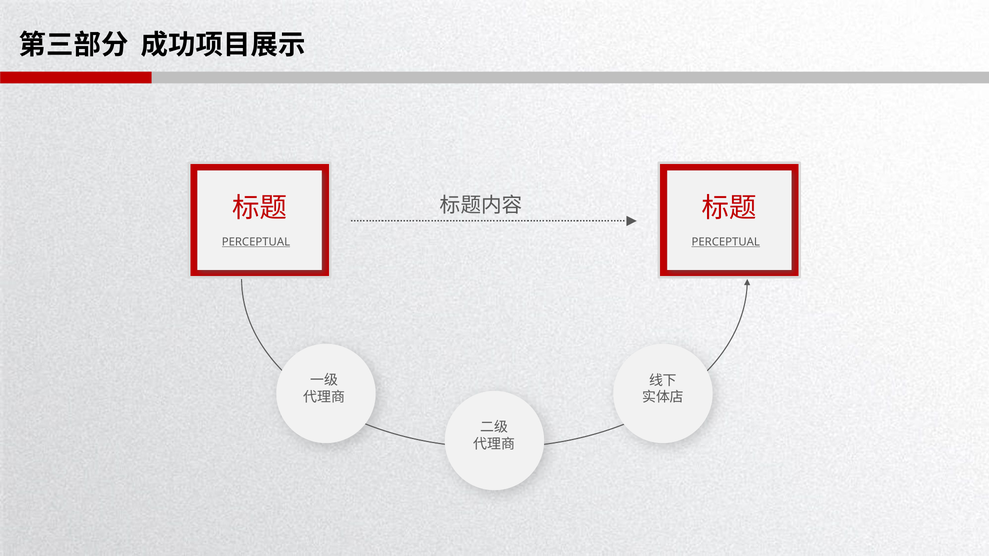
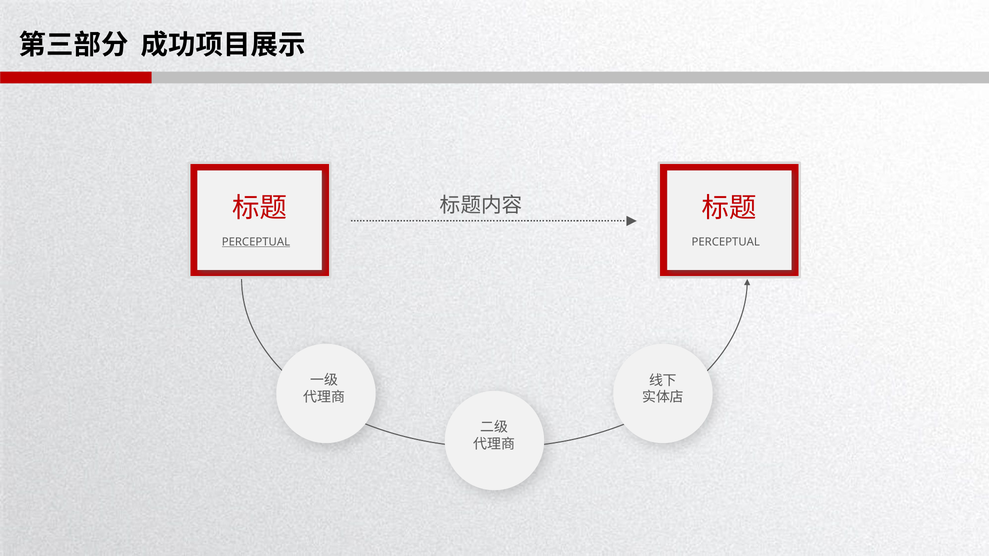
PERCEPTUAL at (726, 242) underline: present -> none
